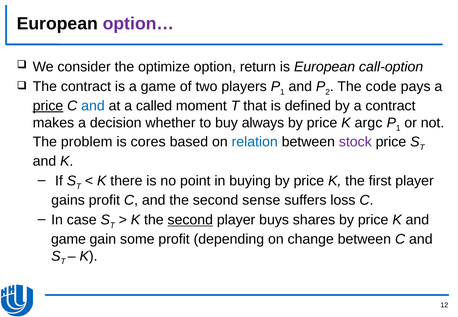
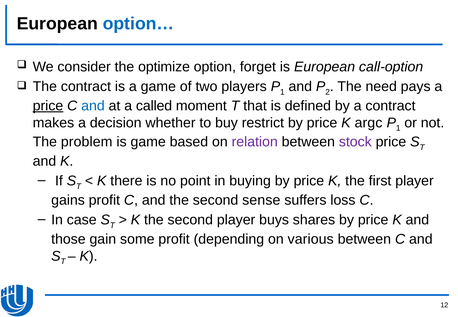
option… colour: purple -> blue
return: return -> forget
code: code -> need
always: always -> restrict
is cores: cores -> game
relation colour: blue -> purple
second at (190, 220) underline: present -> none
game at (68, 239): game -> those
change: change -> various
